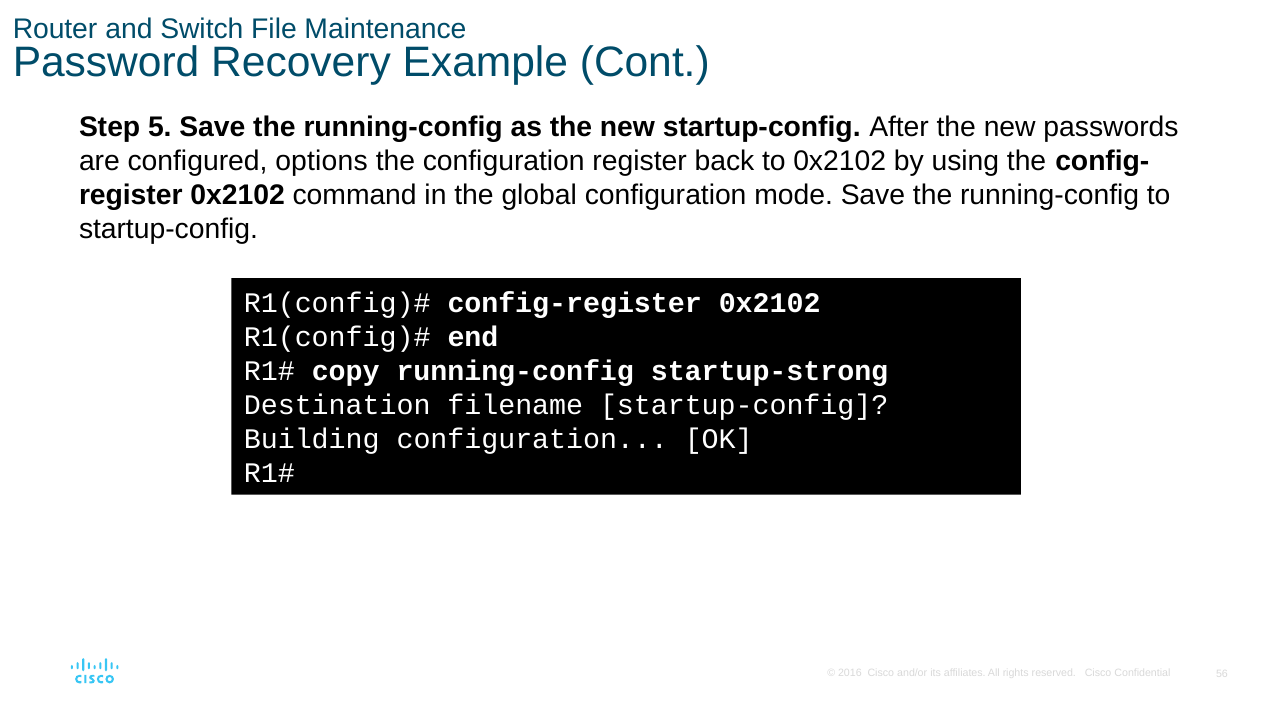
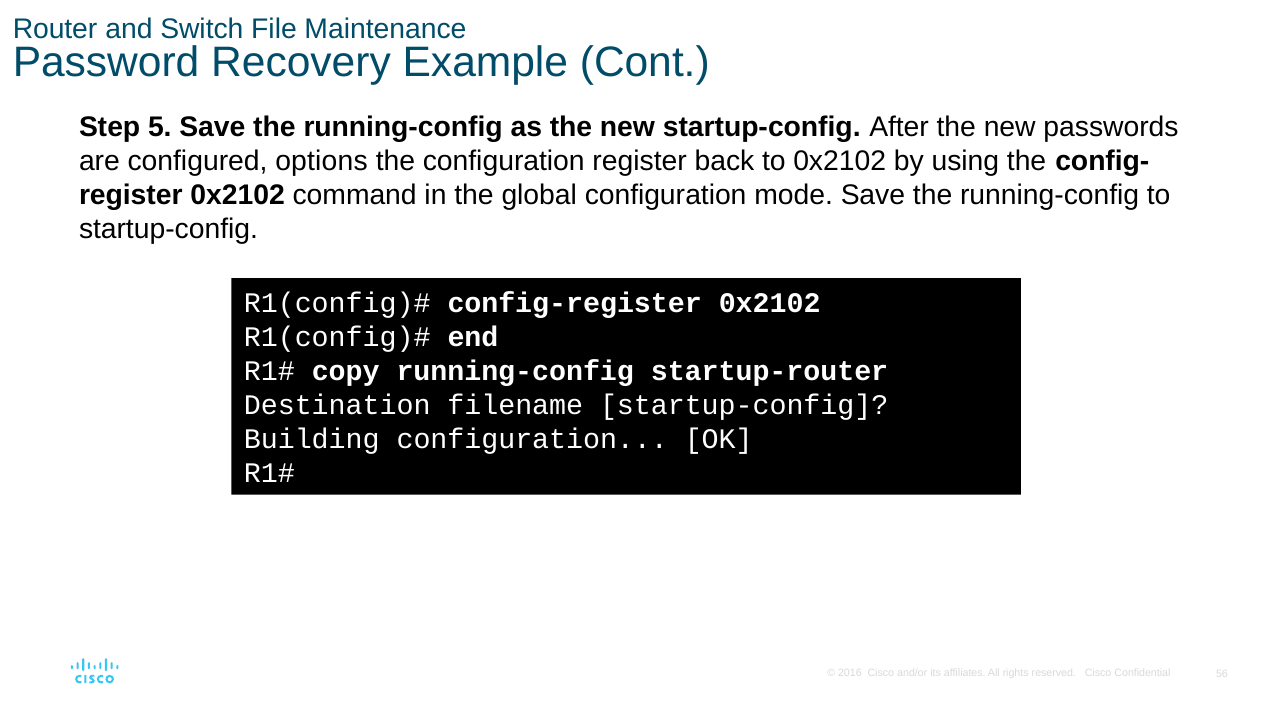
startup-strong: startup-strong -> startup-router
